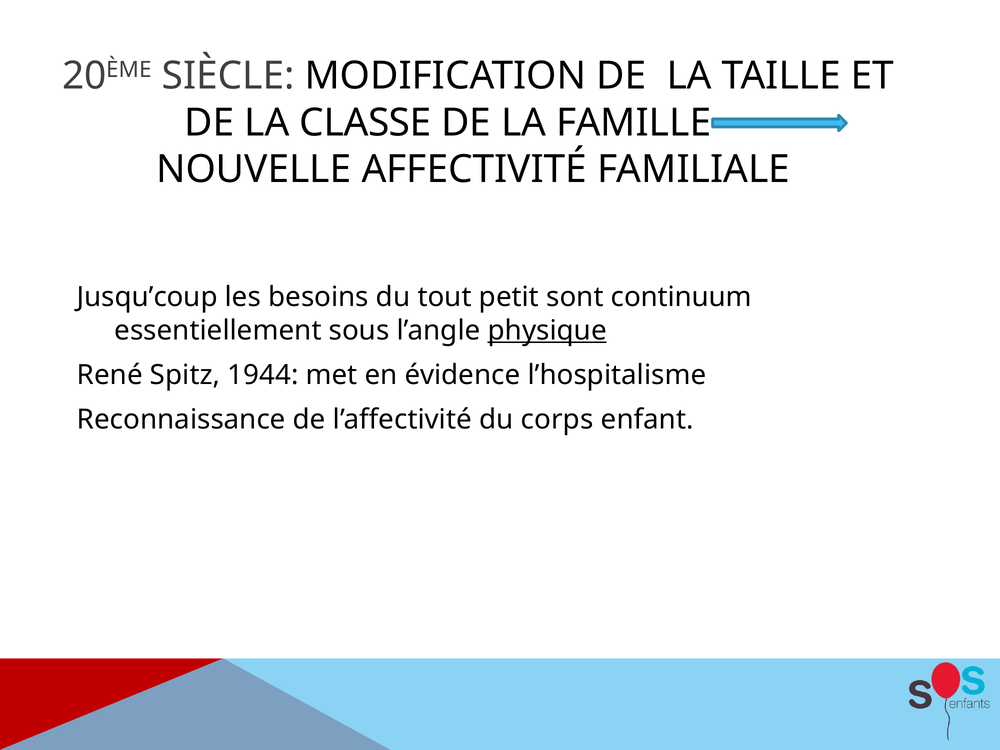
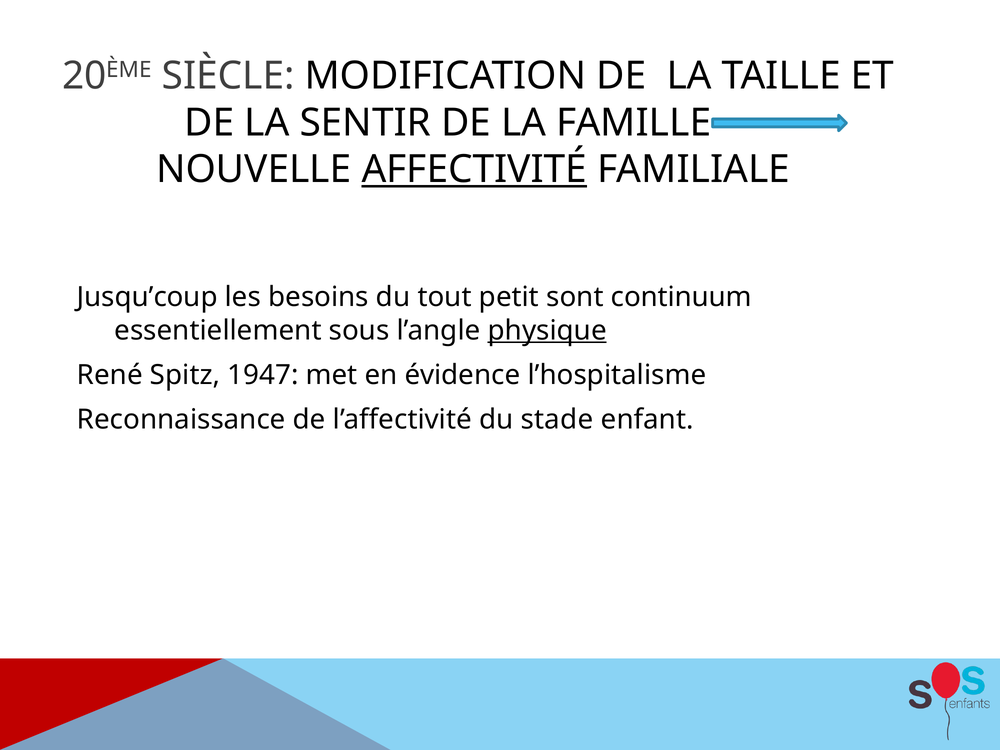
CLASSE: CLASSE -> SENTIR
AFFECTIVITÉ underline: none -> present
1944: 1944 -> 1947
corps: corps -> stade
